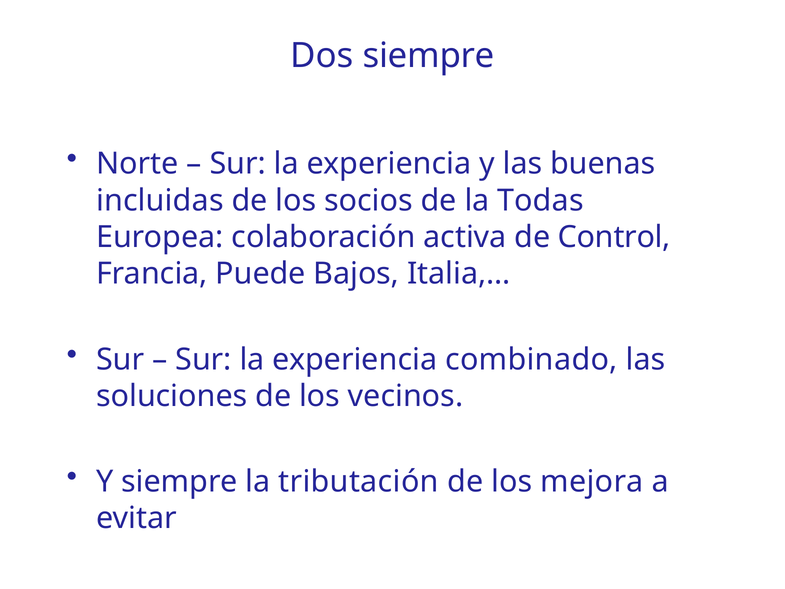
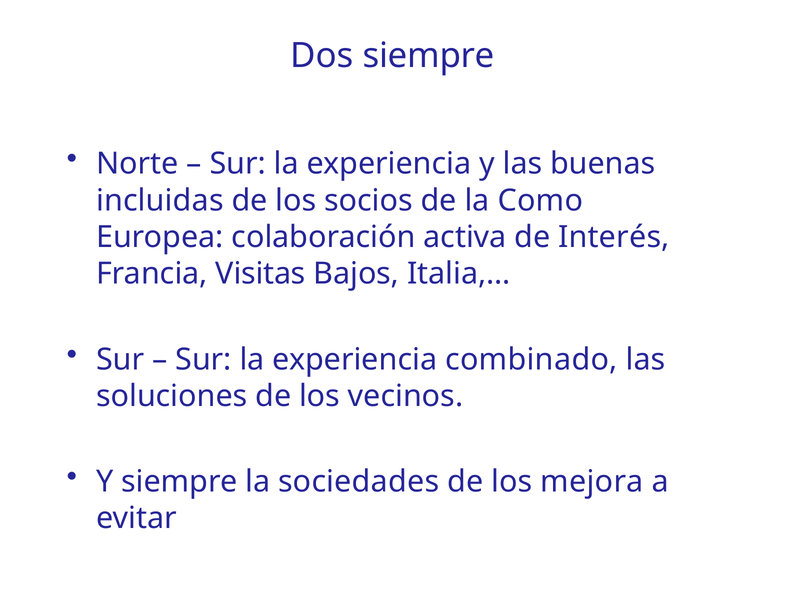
Todas: Todas -> Como
Control: Control -> Interés
Puede: Puede -> Visitas
tributación: tributación -> sociedades
